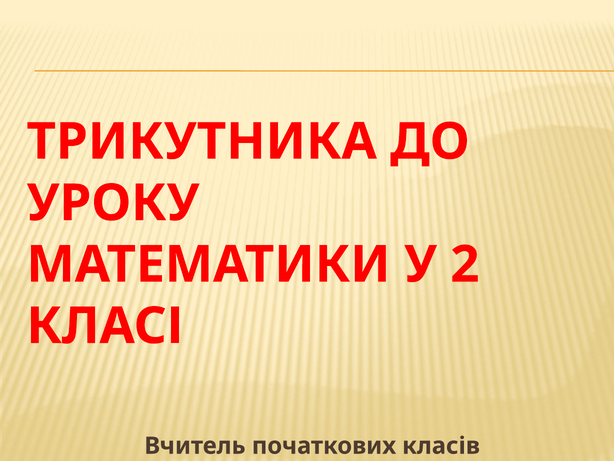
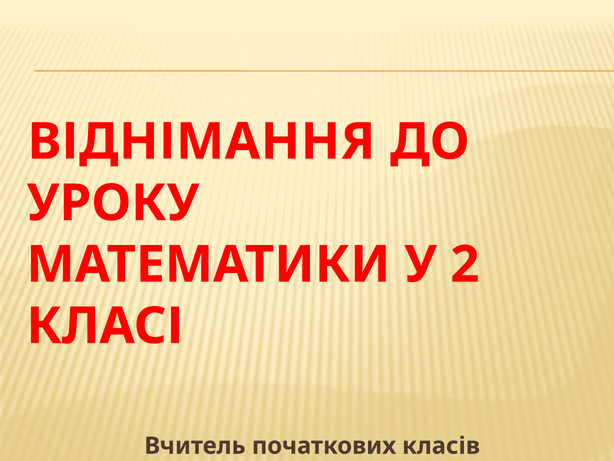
ТРИКУТНИКА: ТРИКУТНИКА -> ВІДНІМАННЯ
